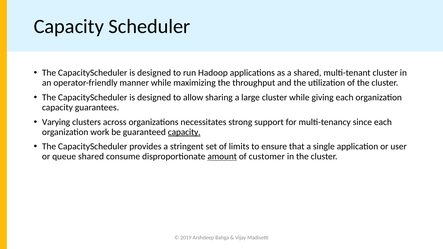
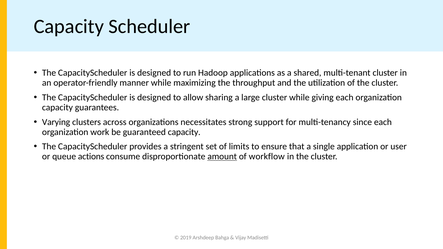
capacity at (184, 132) underline: present -> none
queue shared: shared -> actions
customer: customer -> workflow
